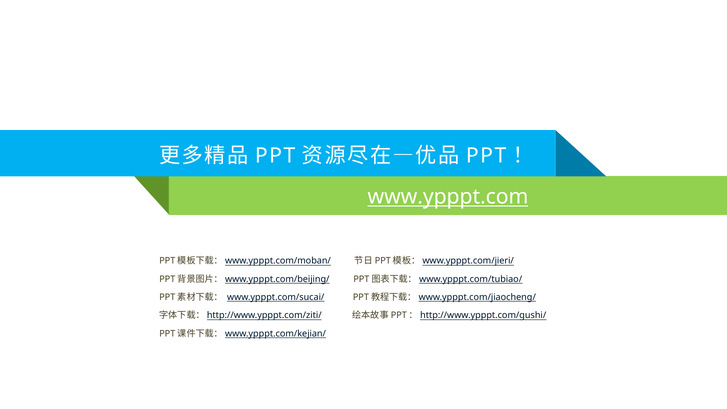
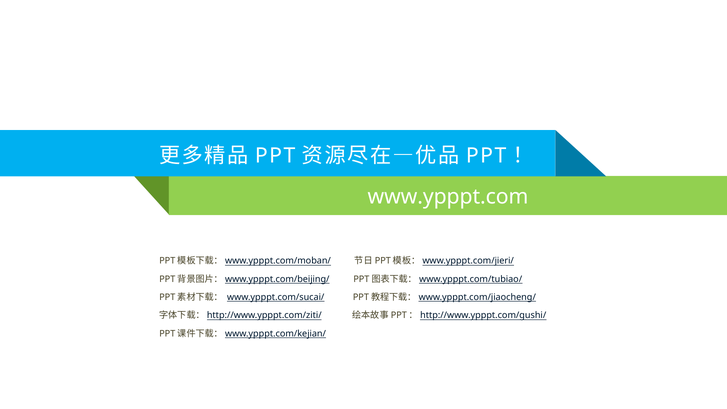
www.ypppt.com underline: present -> none
